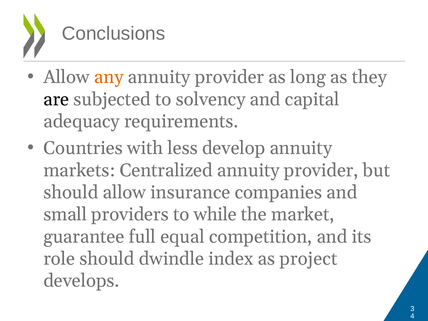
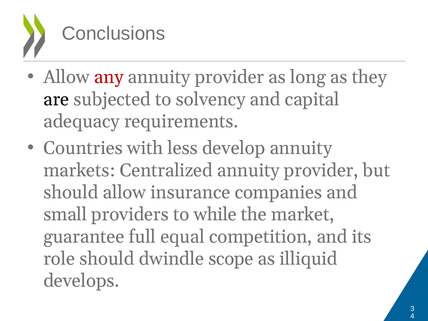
any colour: orange -> red
index: index -> scope
project: project -> illiquid
